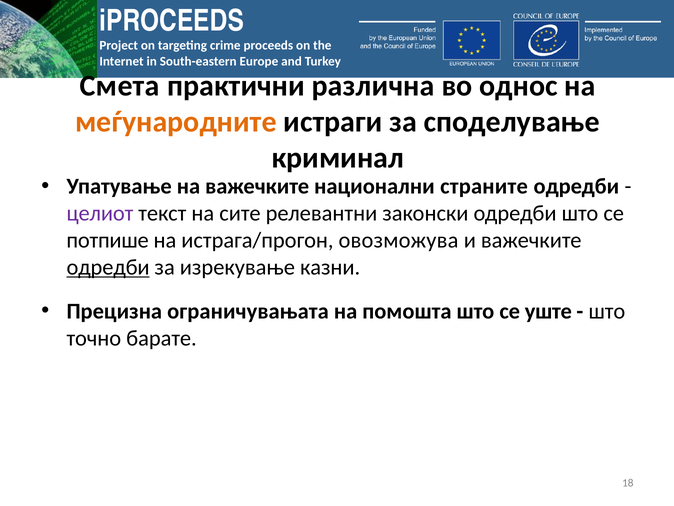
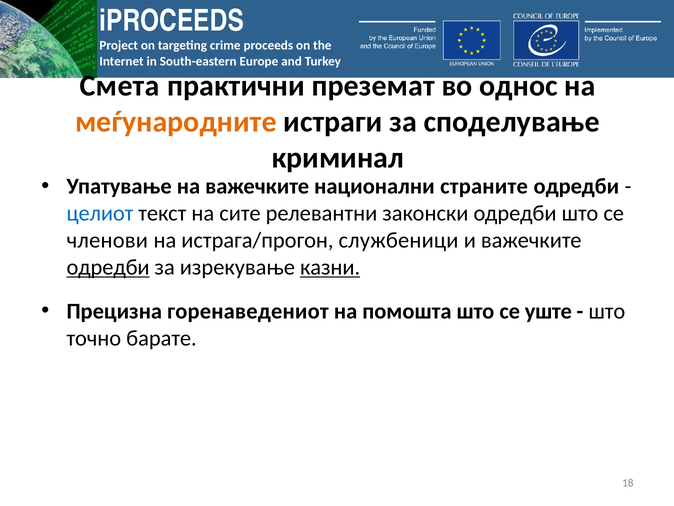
различна: различна -> преземат
целиот colour: purple -> blue
потпише: потпише -> членови
овозможува: овозможува -> службеници
казни underline: none -> present
ограничувањата: ограничувањата -> горенаведениот
